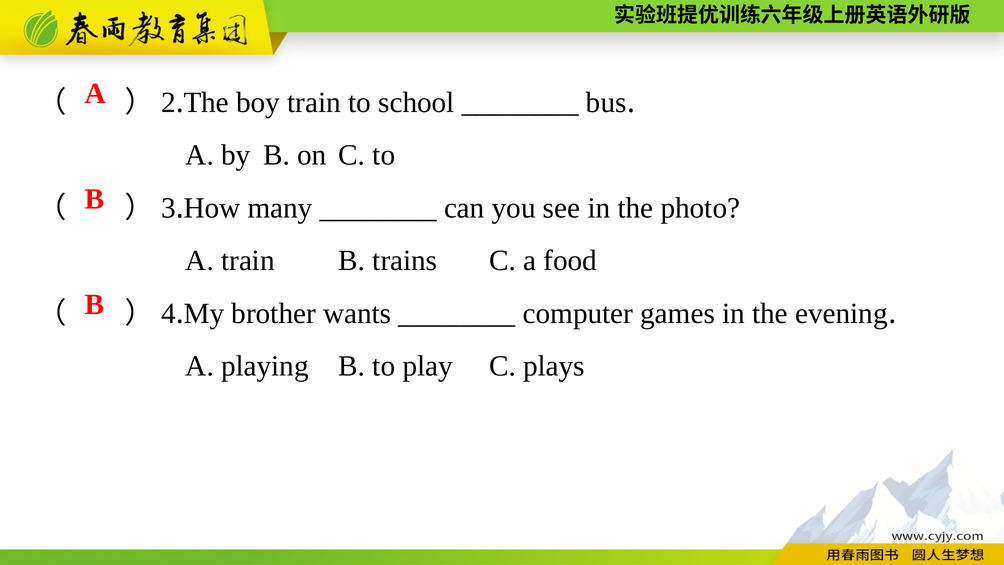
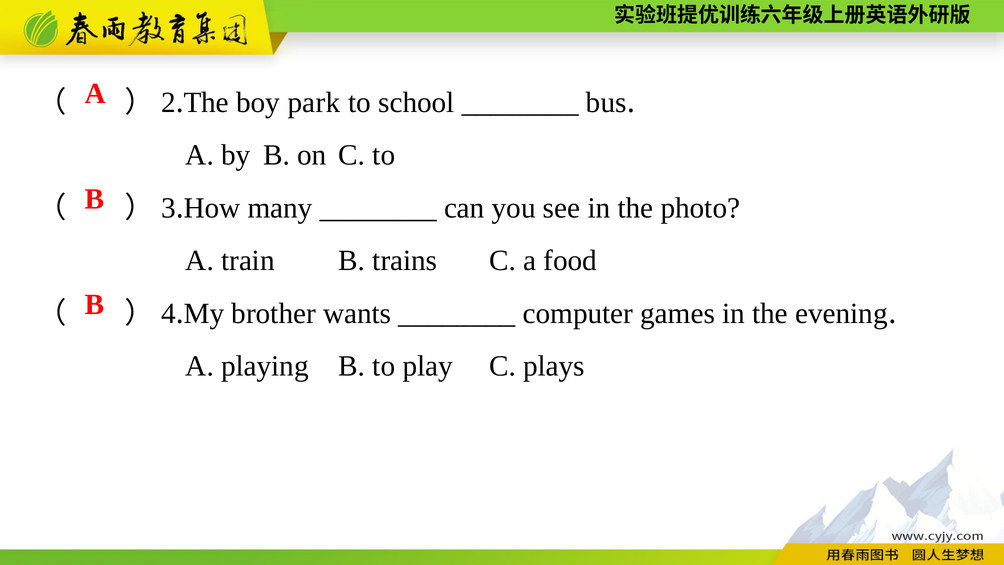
boy train: train -> park
